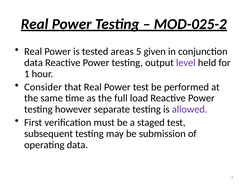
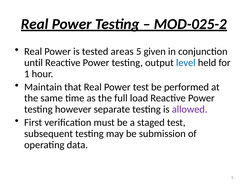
data at (34, 63): data -> until
level colour: purple -> blue
Consider: Consider -> Maintain
